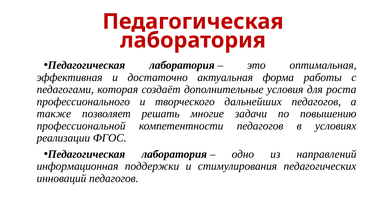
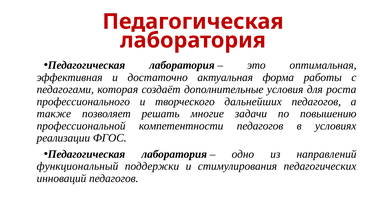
информационная: информационная -> функциональный
